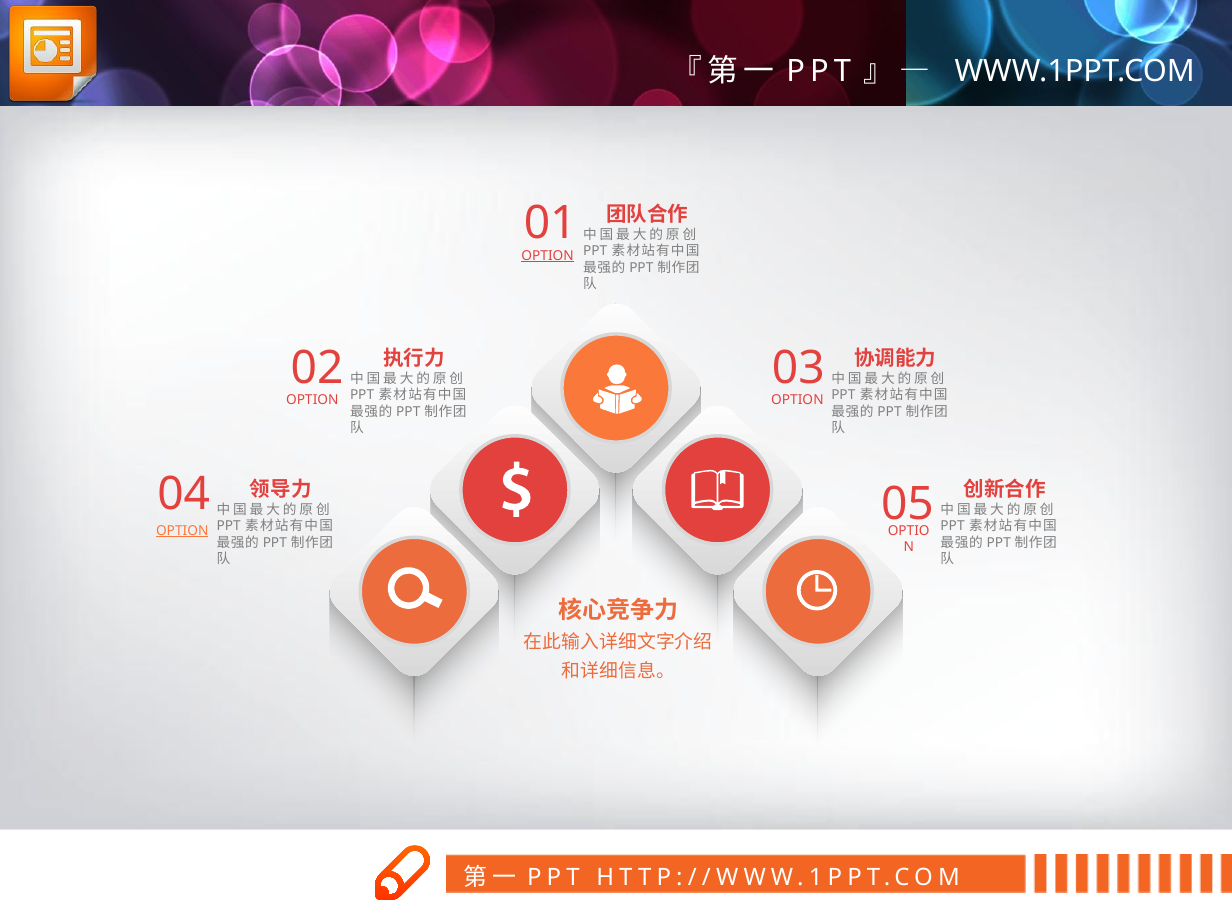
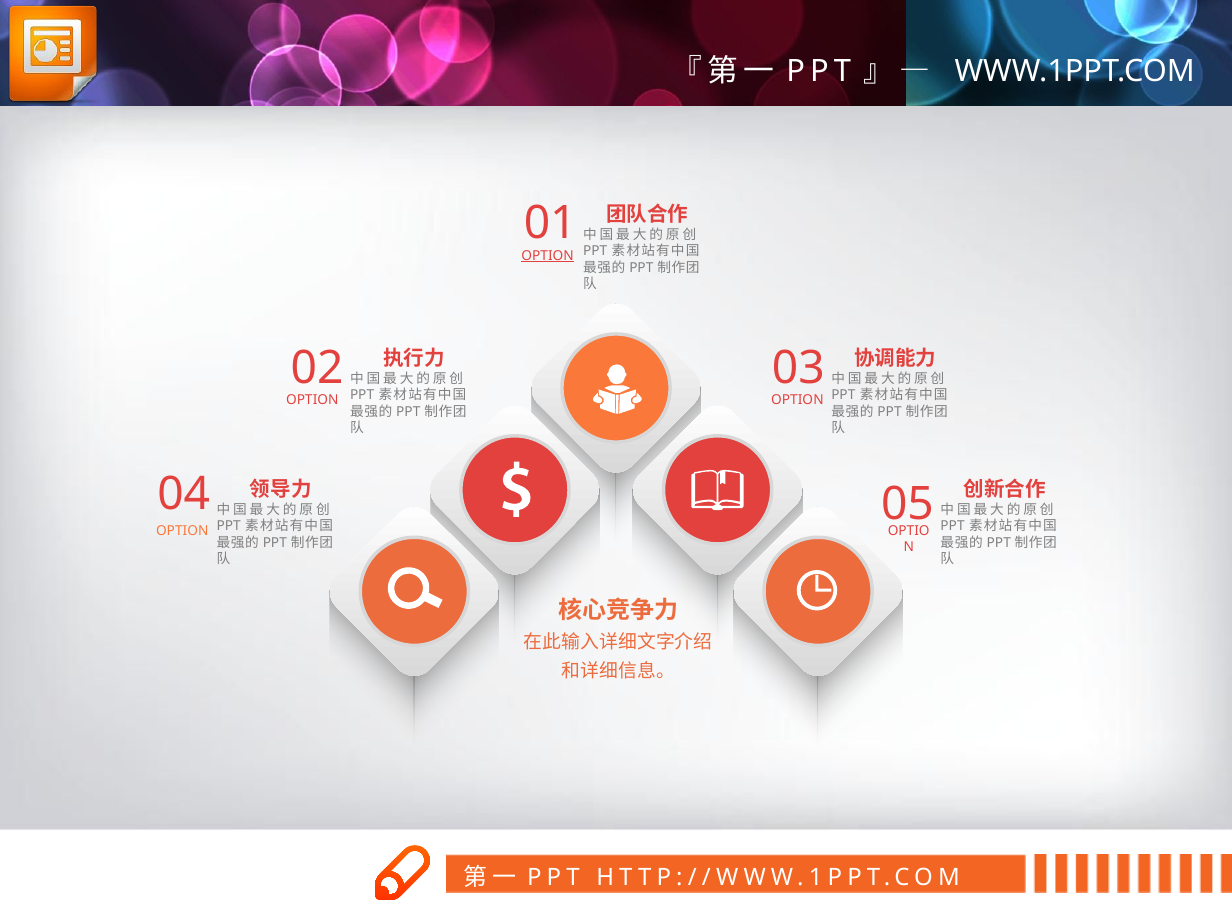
OPTION at (182, 531) underline: present -> none
